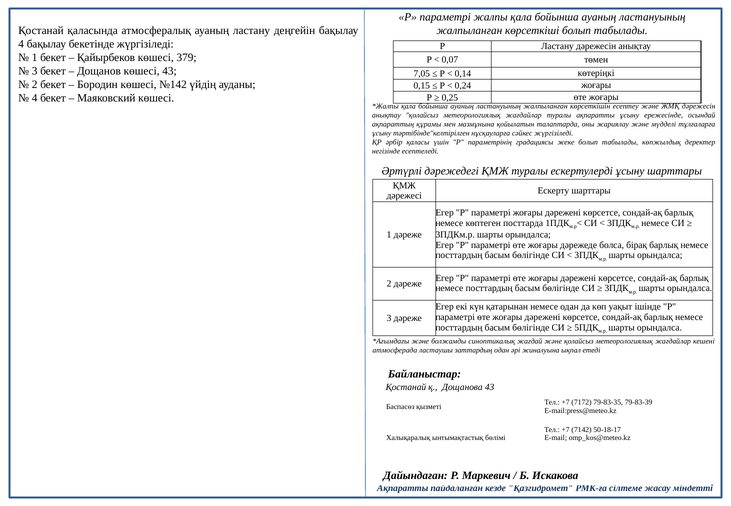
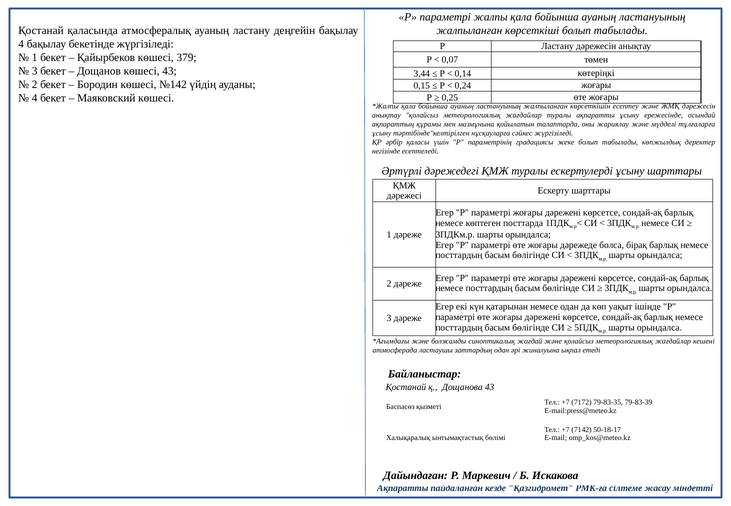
7,05: 7,05 -> 3,44
